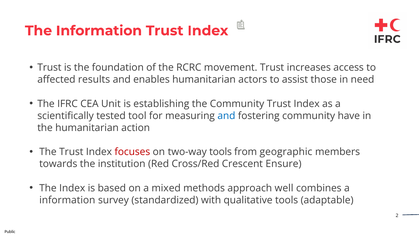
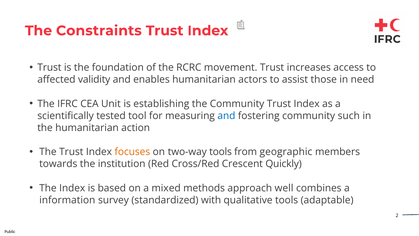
The Information: Information -> Constraints
results: results -> validity
have: have -> such
focuses colour: red -> orange
Ensure: Ensure -> Quickly
